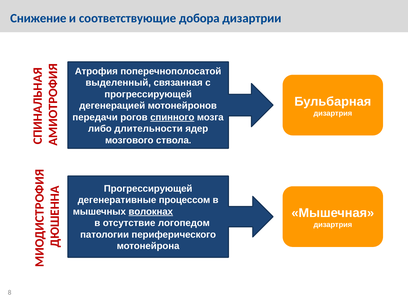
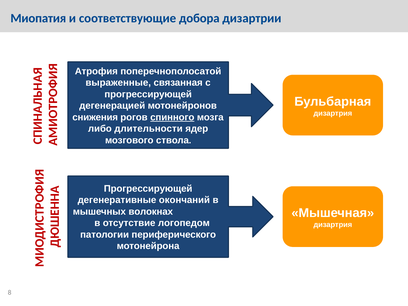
Снижение: Снижение -> Миопатия
выделенный: выделенный -> выраженные
передачи: передачи -> снижения
процессом: процессом -> окончаний
волокнах underline: present -> none
